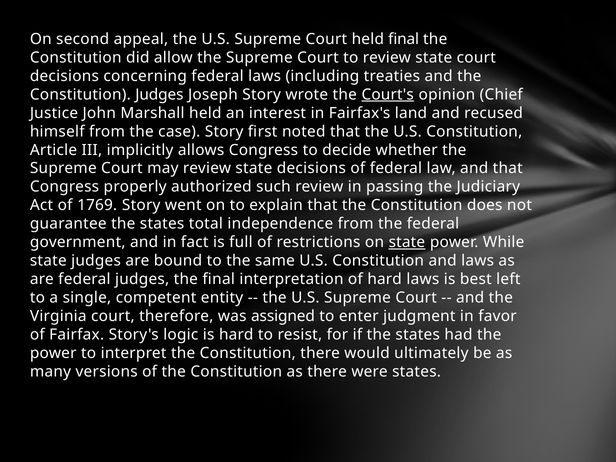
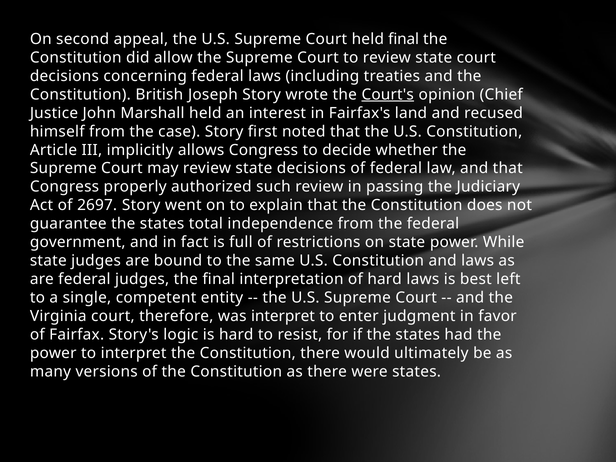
Constitution Judges: Judges -> British
1769: 1769 -> 2697
state at (407, 242) underline: present -> none
was assigned: assigned -> interpret
